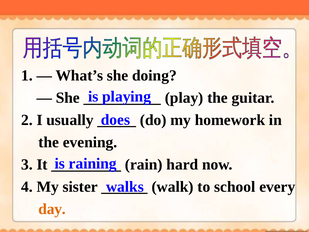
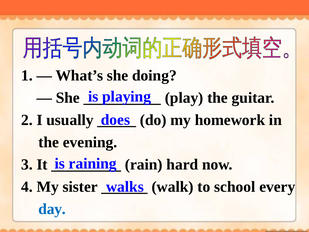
day colour: orange -> blue
